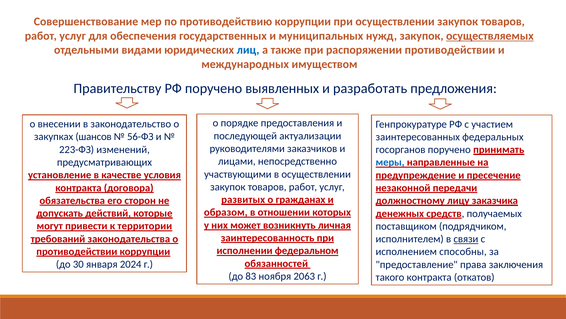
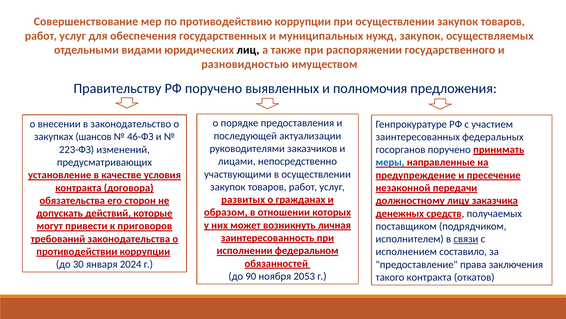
осуществляемых underline: present -> none
лиц colour: blue -> black
распоряжении противодействии: противодействии -> государственного
международных: международных -> разновидностью
разработать: разработать -> полномочия
56-ФЗ: 56-ФЗ -> 46-ФЗ
территории: территории -> приговоров
способны: способны -> составило
83: 83 -> 90
2063: 2063 -> 2053
